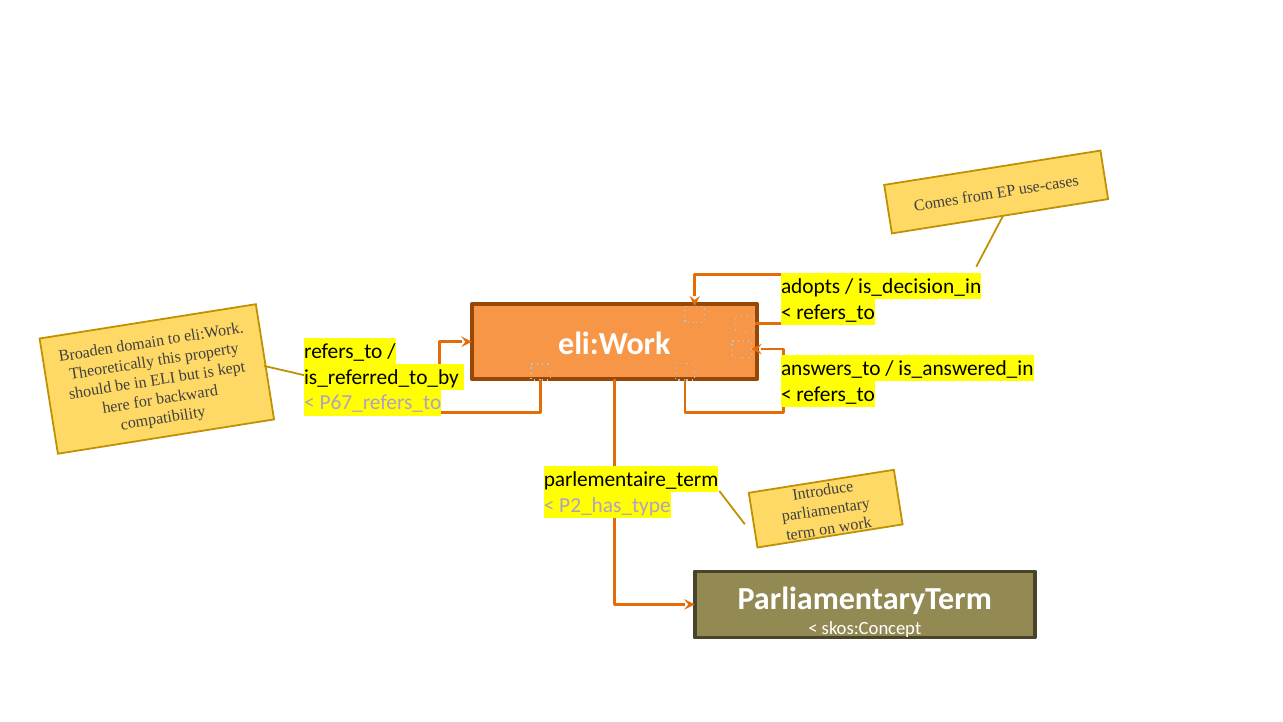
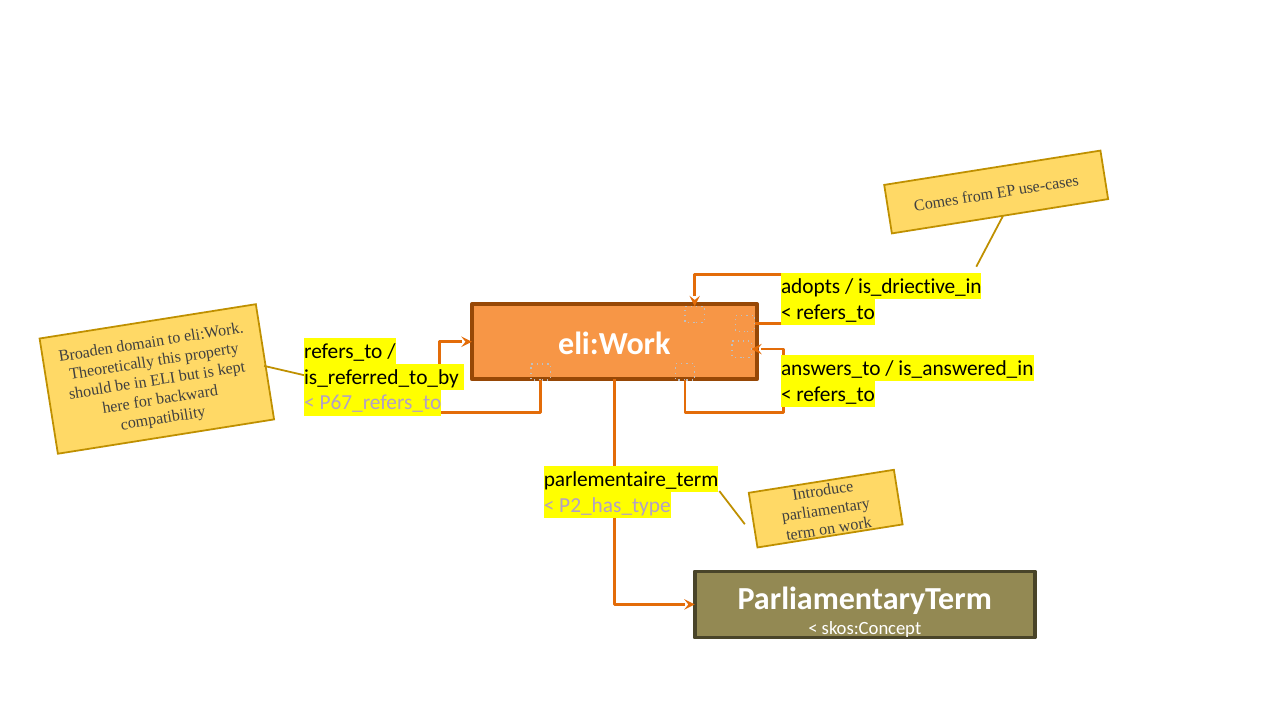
is_decision_in: is_decision_in -> is_driective_in
